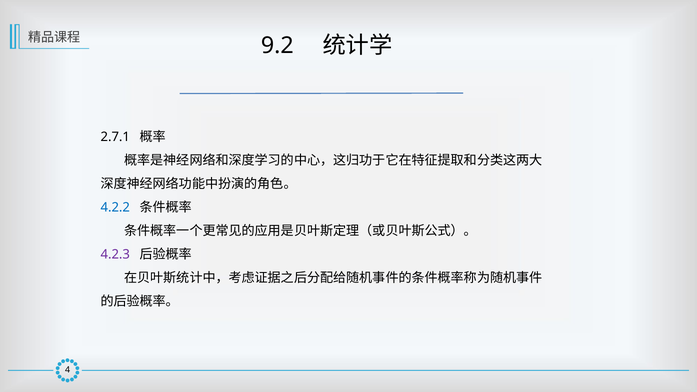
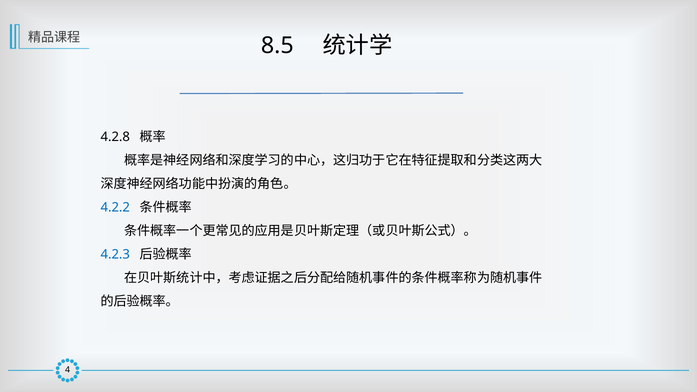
9.2: 9.2 -> 8.5
2.7.1: 2.7.1 -> 4.2.8
4.2.3 colour: purple -> blue
